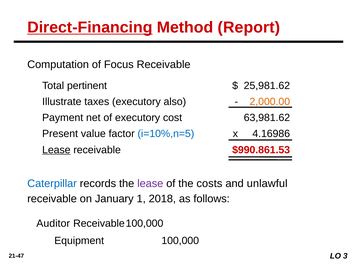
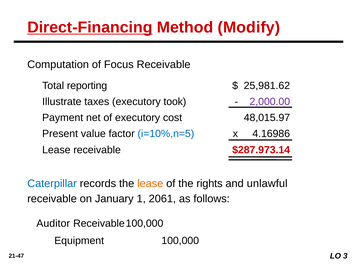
Report: Report -> Modify
pertinent: pertinent -> reporting
also: also -> took
2,000.00 colour: orange -> purple
63,981.62: 63,981.62 -> 48,015.97
Lease at (56, 150) underline: present -> none
$990.861.53: $990.861.53 -> $287.973.14
lease at (150, 183) colour: purple -> orange
costs: costs -> rights
2018: 2018 -> 2061
